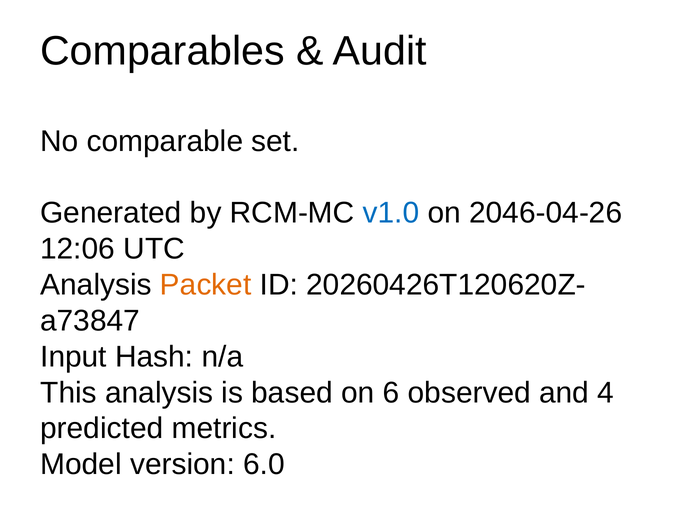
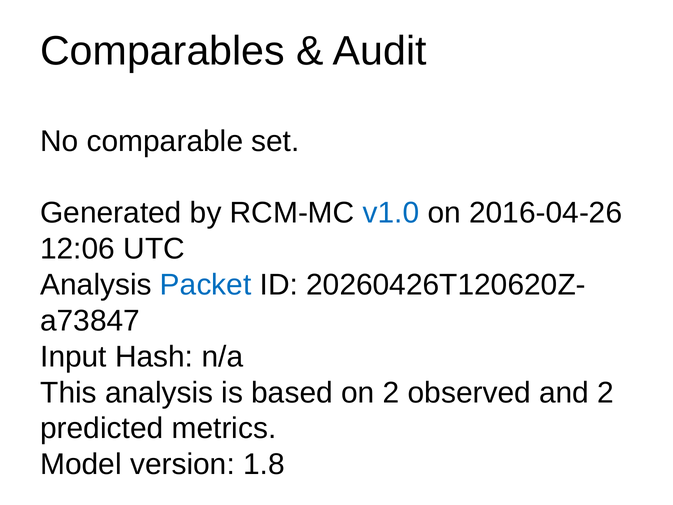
2046-04-26: 2046-04-26 -> 2016-04-26
Packet colour: orange -> blue
on 6: 6 -> 2
and 4: 4 -> 2
6.0: 6.0 -> 1.8
